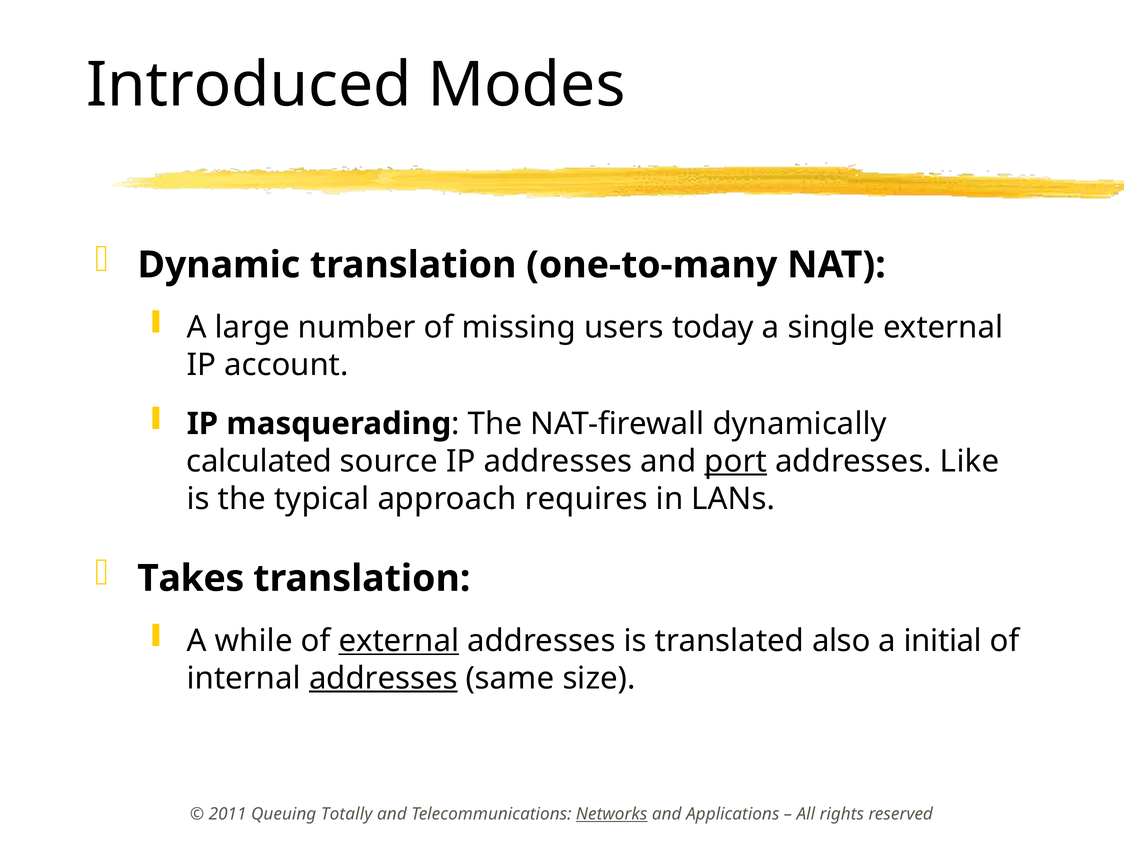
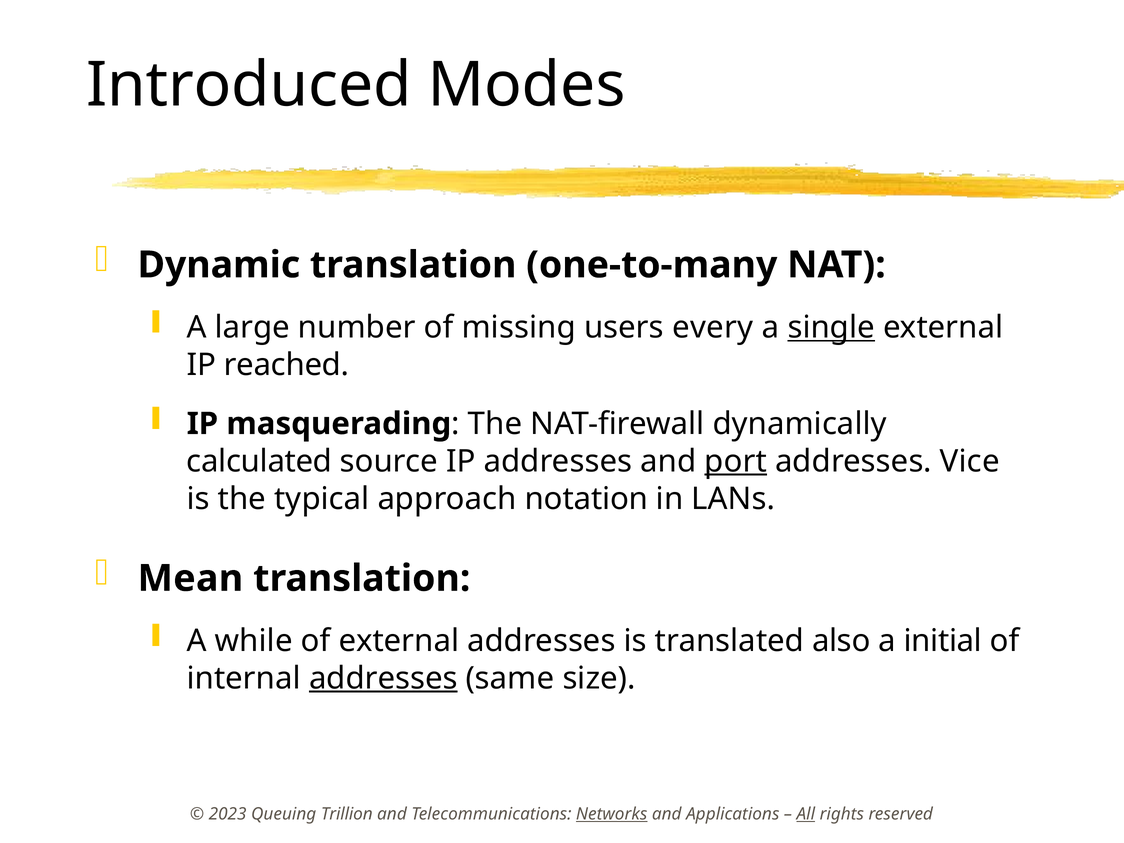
today: today -> every
single underline: none -> present
account: account -> reached
Like: Like -> Vice
requires: requires -> notation
Takes: Takes -> Mean
external at (399, 641) underline: present -> none
2011: 2011 -> 2023
Totally: Totally -> Trillion
All underline: none -> present
